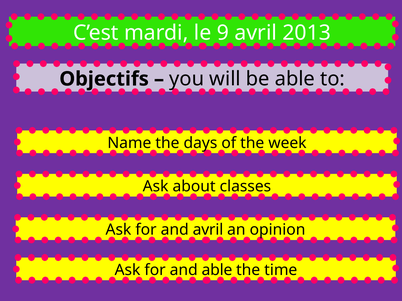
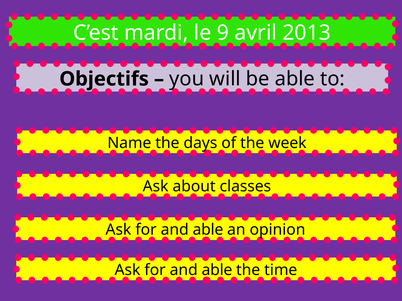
avril at (208, 230): avril -> able
